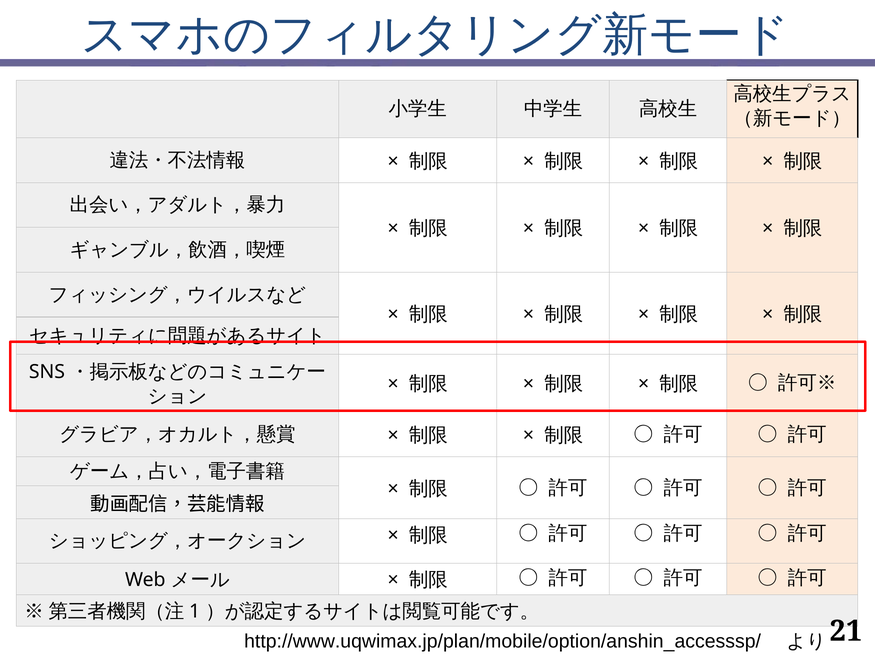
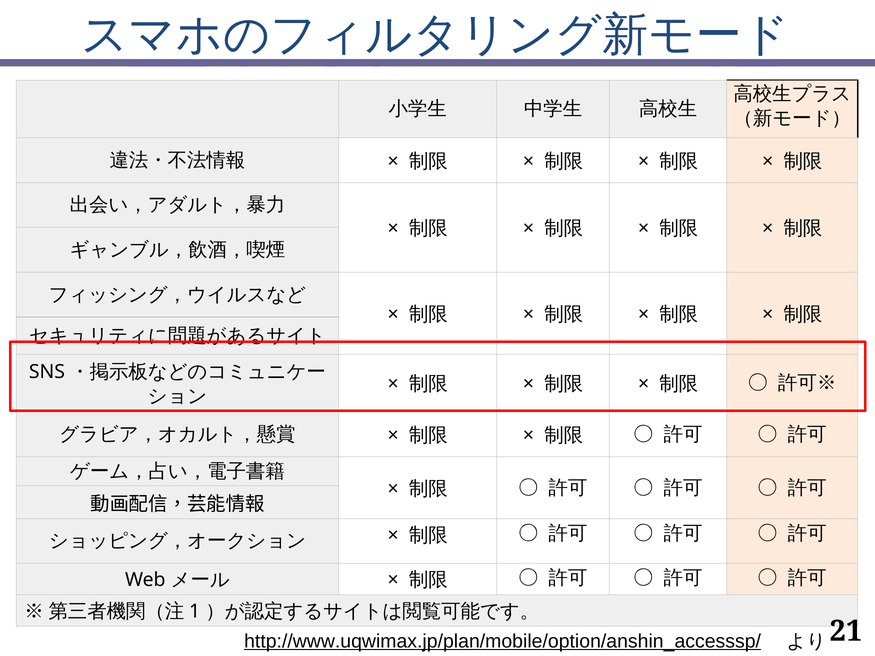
http://www.uqwimax.jp/plan/mobile/option/anshin_accesssp/ underline: none -> present
